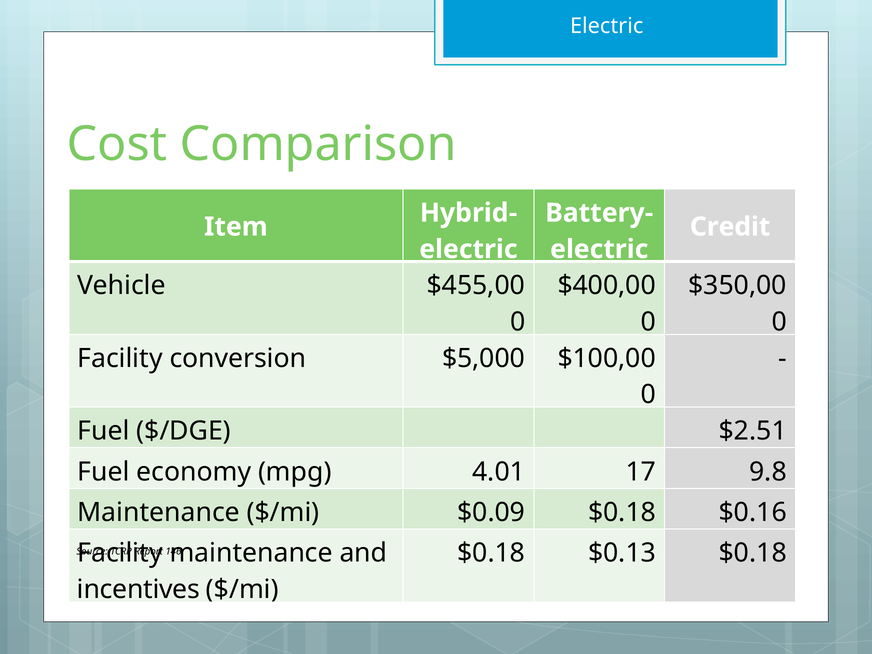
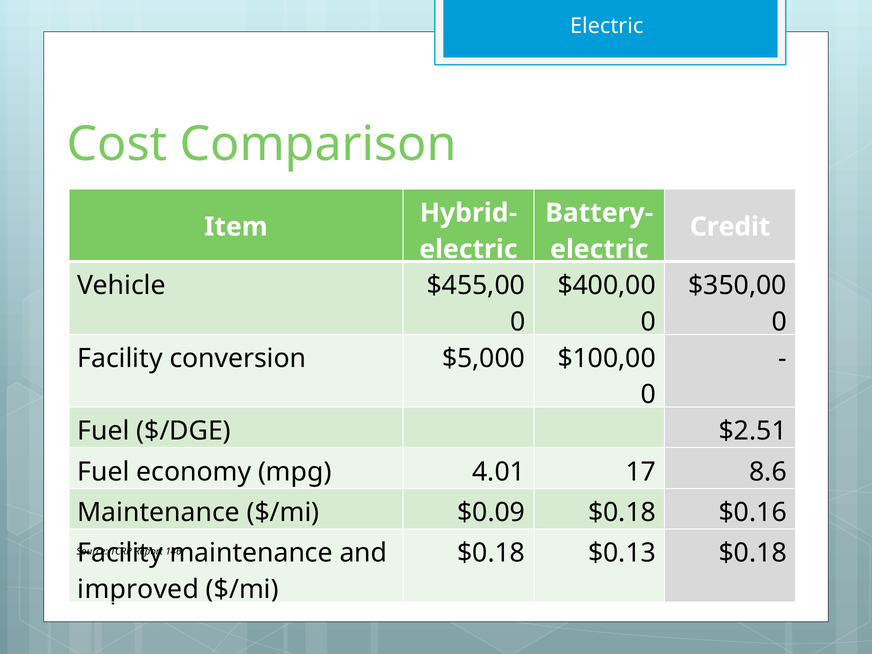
9.8: 9.8 -> 8.6
incentives: incentives -> improved
